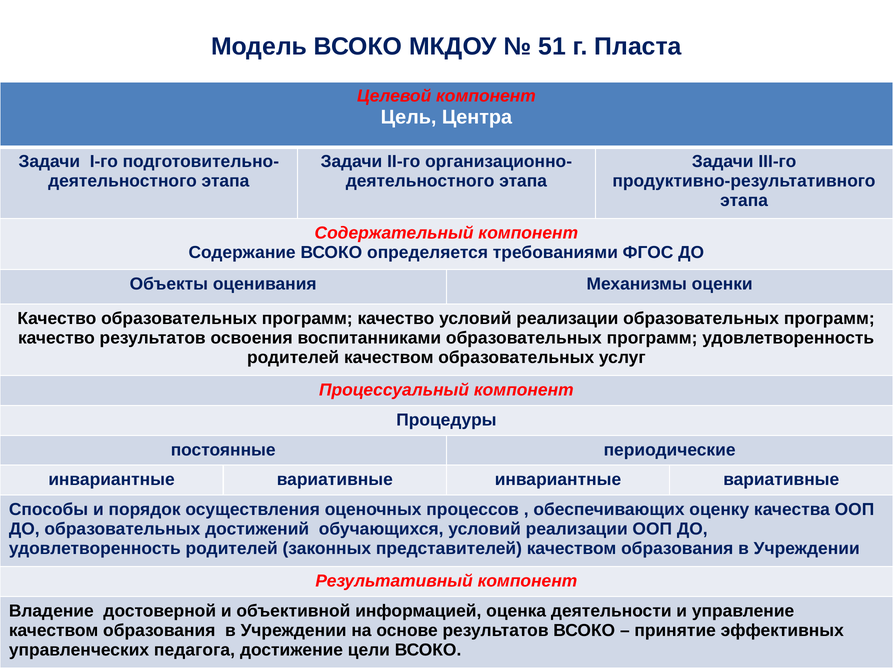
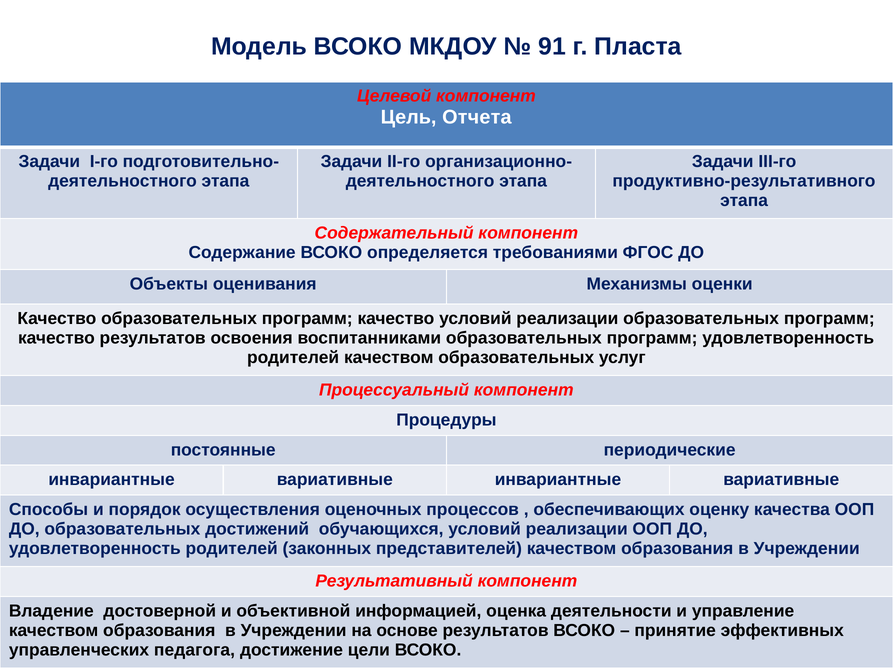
51: 51 -> 91
Центра: Центра -> Отчета
